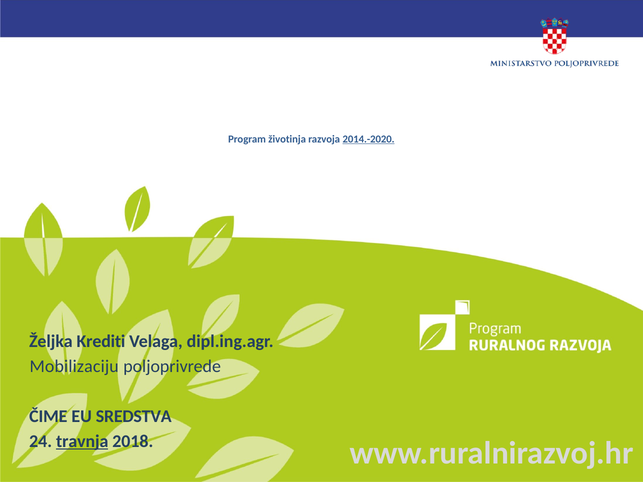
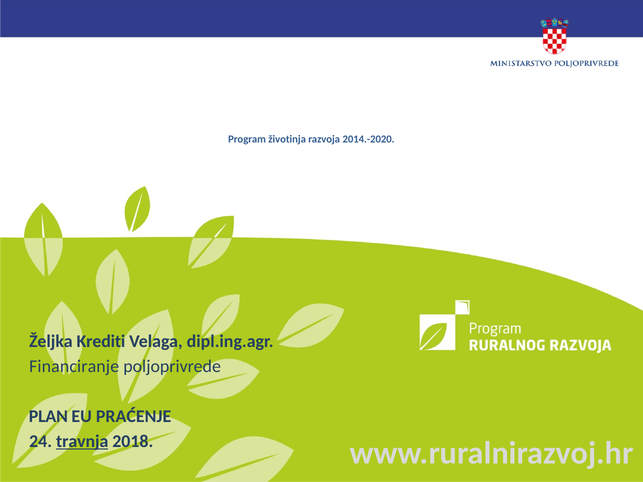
2014.-2020 underline: present -> none
Mobilizaciju: Mobilizaciju -> Financiranje
ČIME: ČIME -> PLAN
SREDSTVA: SREDSTVA -> PRAĆENJE
